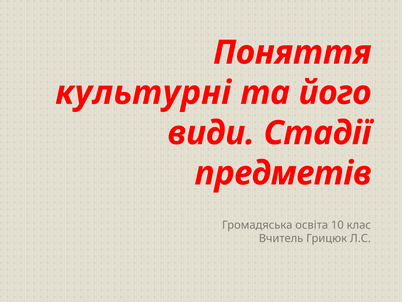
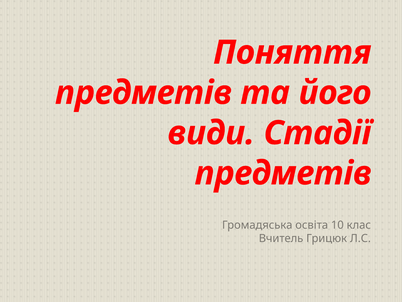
культурні at (143, 93): культурні -> предметів
